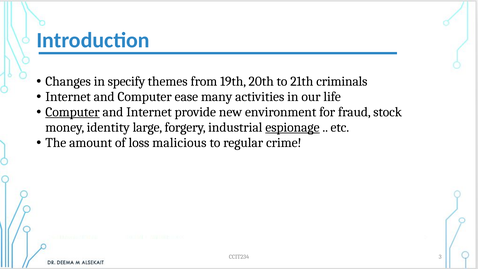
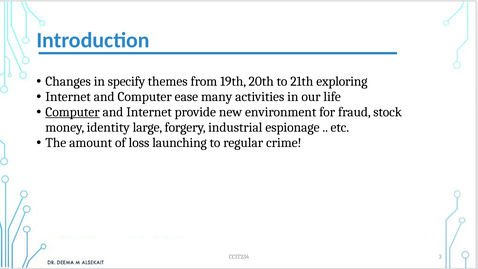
criminals: criminals -> exploring
espionage underline: present -> none
malicious: malicious -> launching
